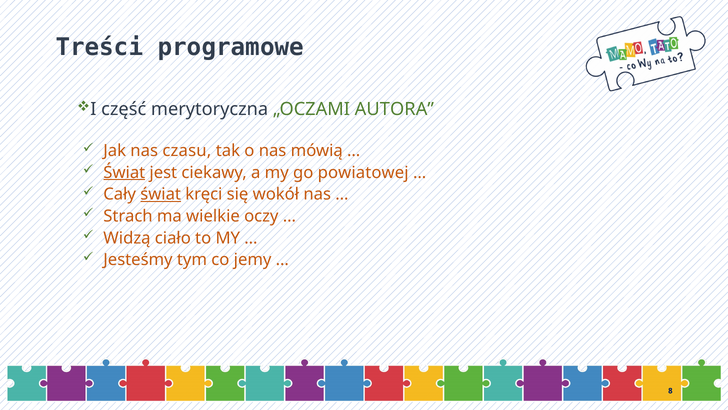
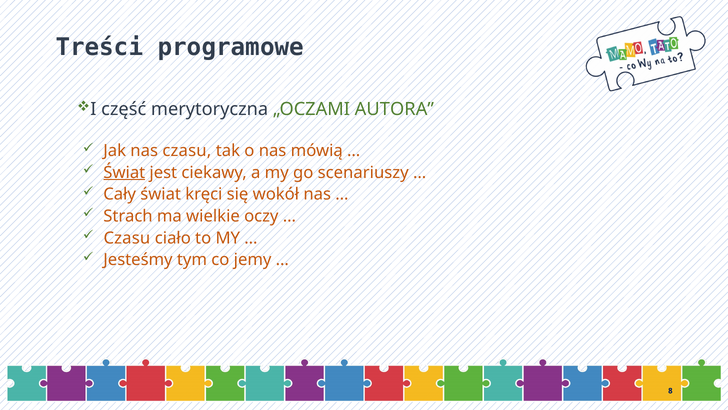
powiatowej: powiatowej -> scenariuszy
świat at (161, 194) underline: present -> none
Widzą at (127, 238): Widzą -> Czasu
